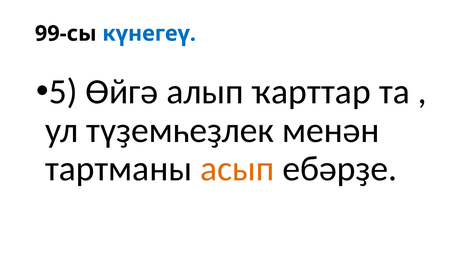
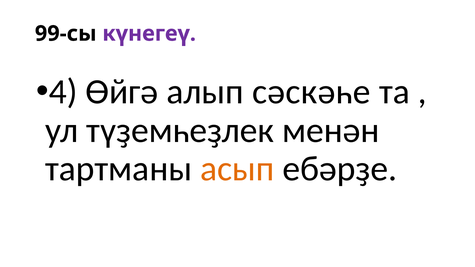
күнегеү colour: blue -> purple
5: 5 -> 4
ҡарттар: ҡарттар -> сәскәһе
